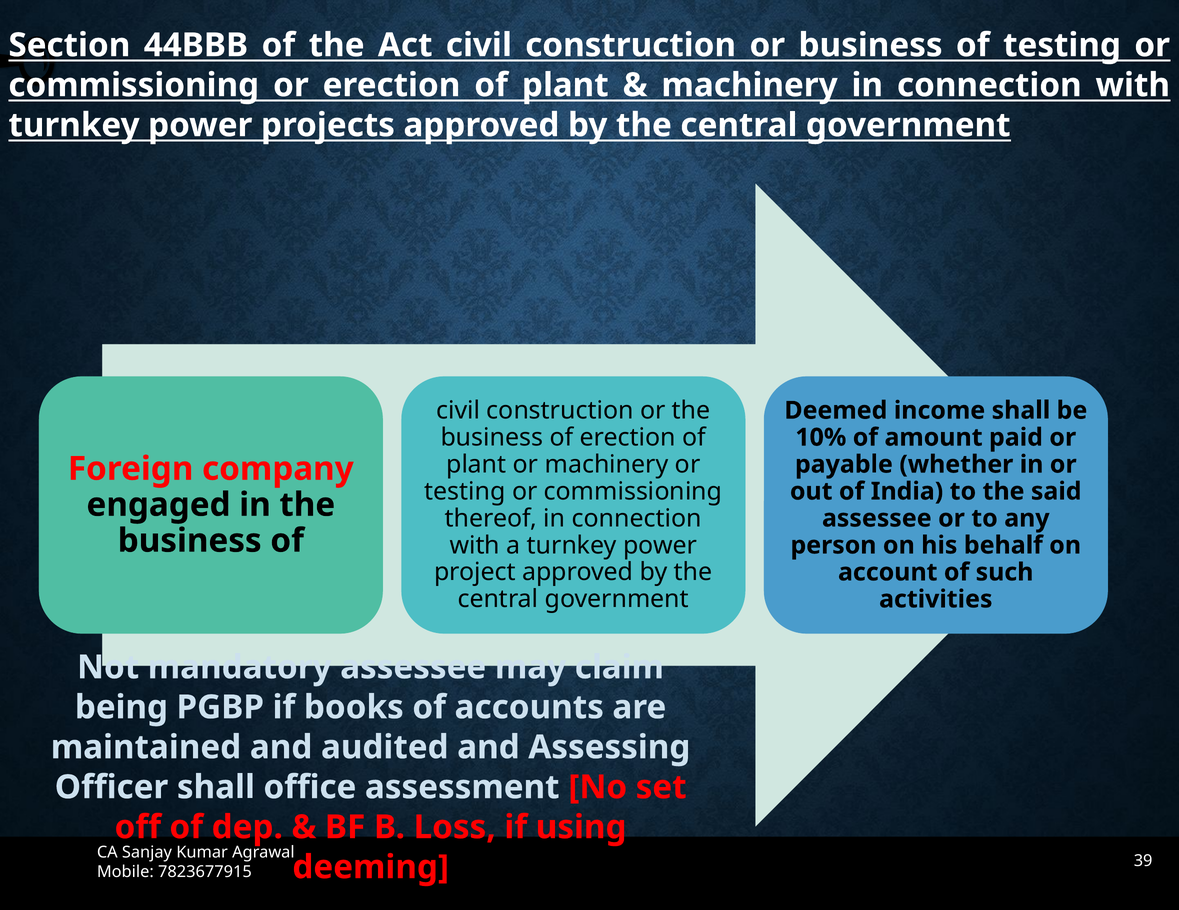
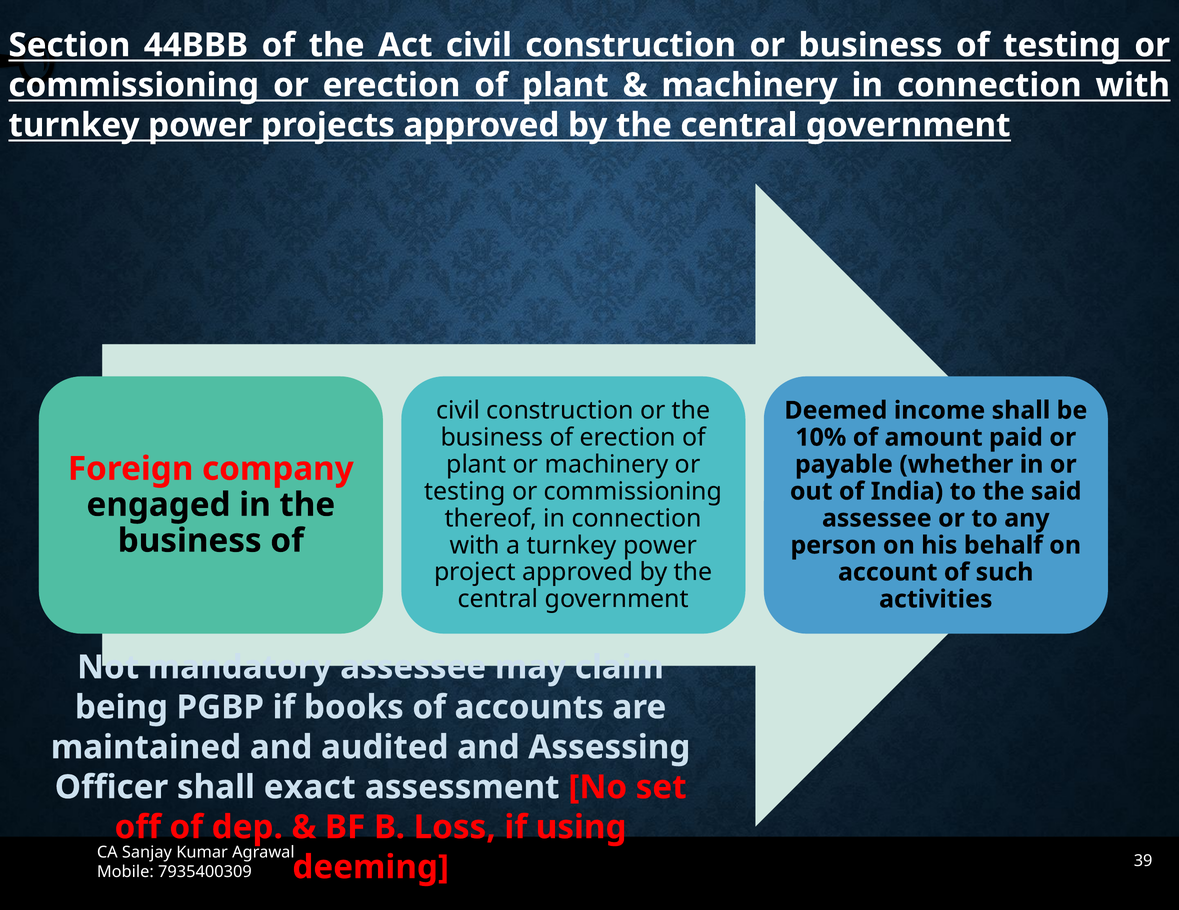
office: office -> exact
7823677915: 7823677915 -> 7935400309
